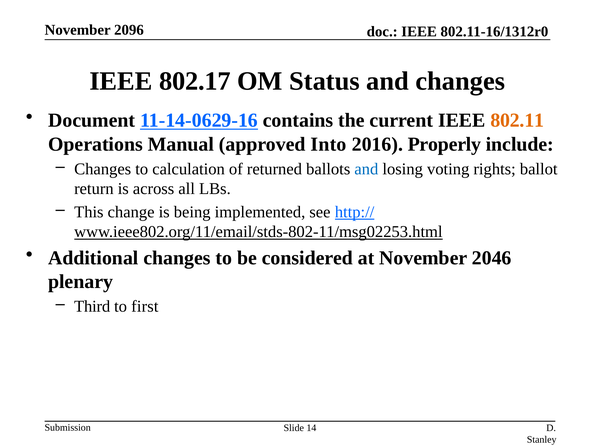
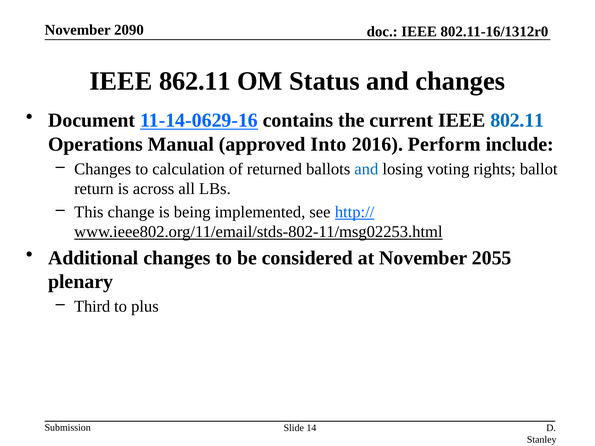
2096: 2096 -> 2090
802.17: 802.17 -> 862.11
802.11 colour: orange -> blue
Properly: Properly -> Perform
2046: 2046 -> 2055
first: first -> plus
